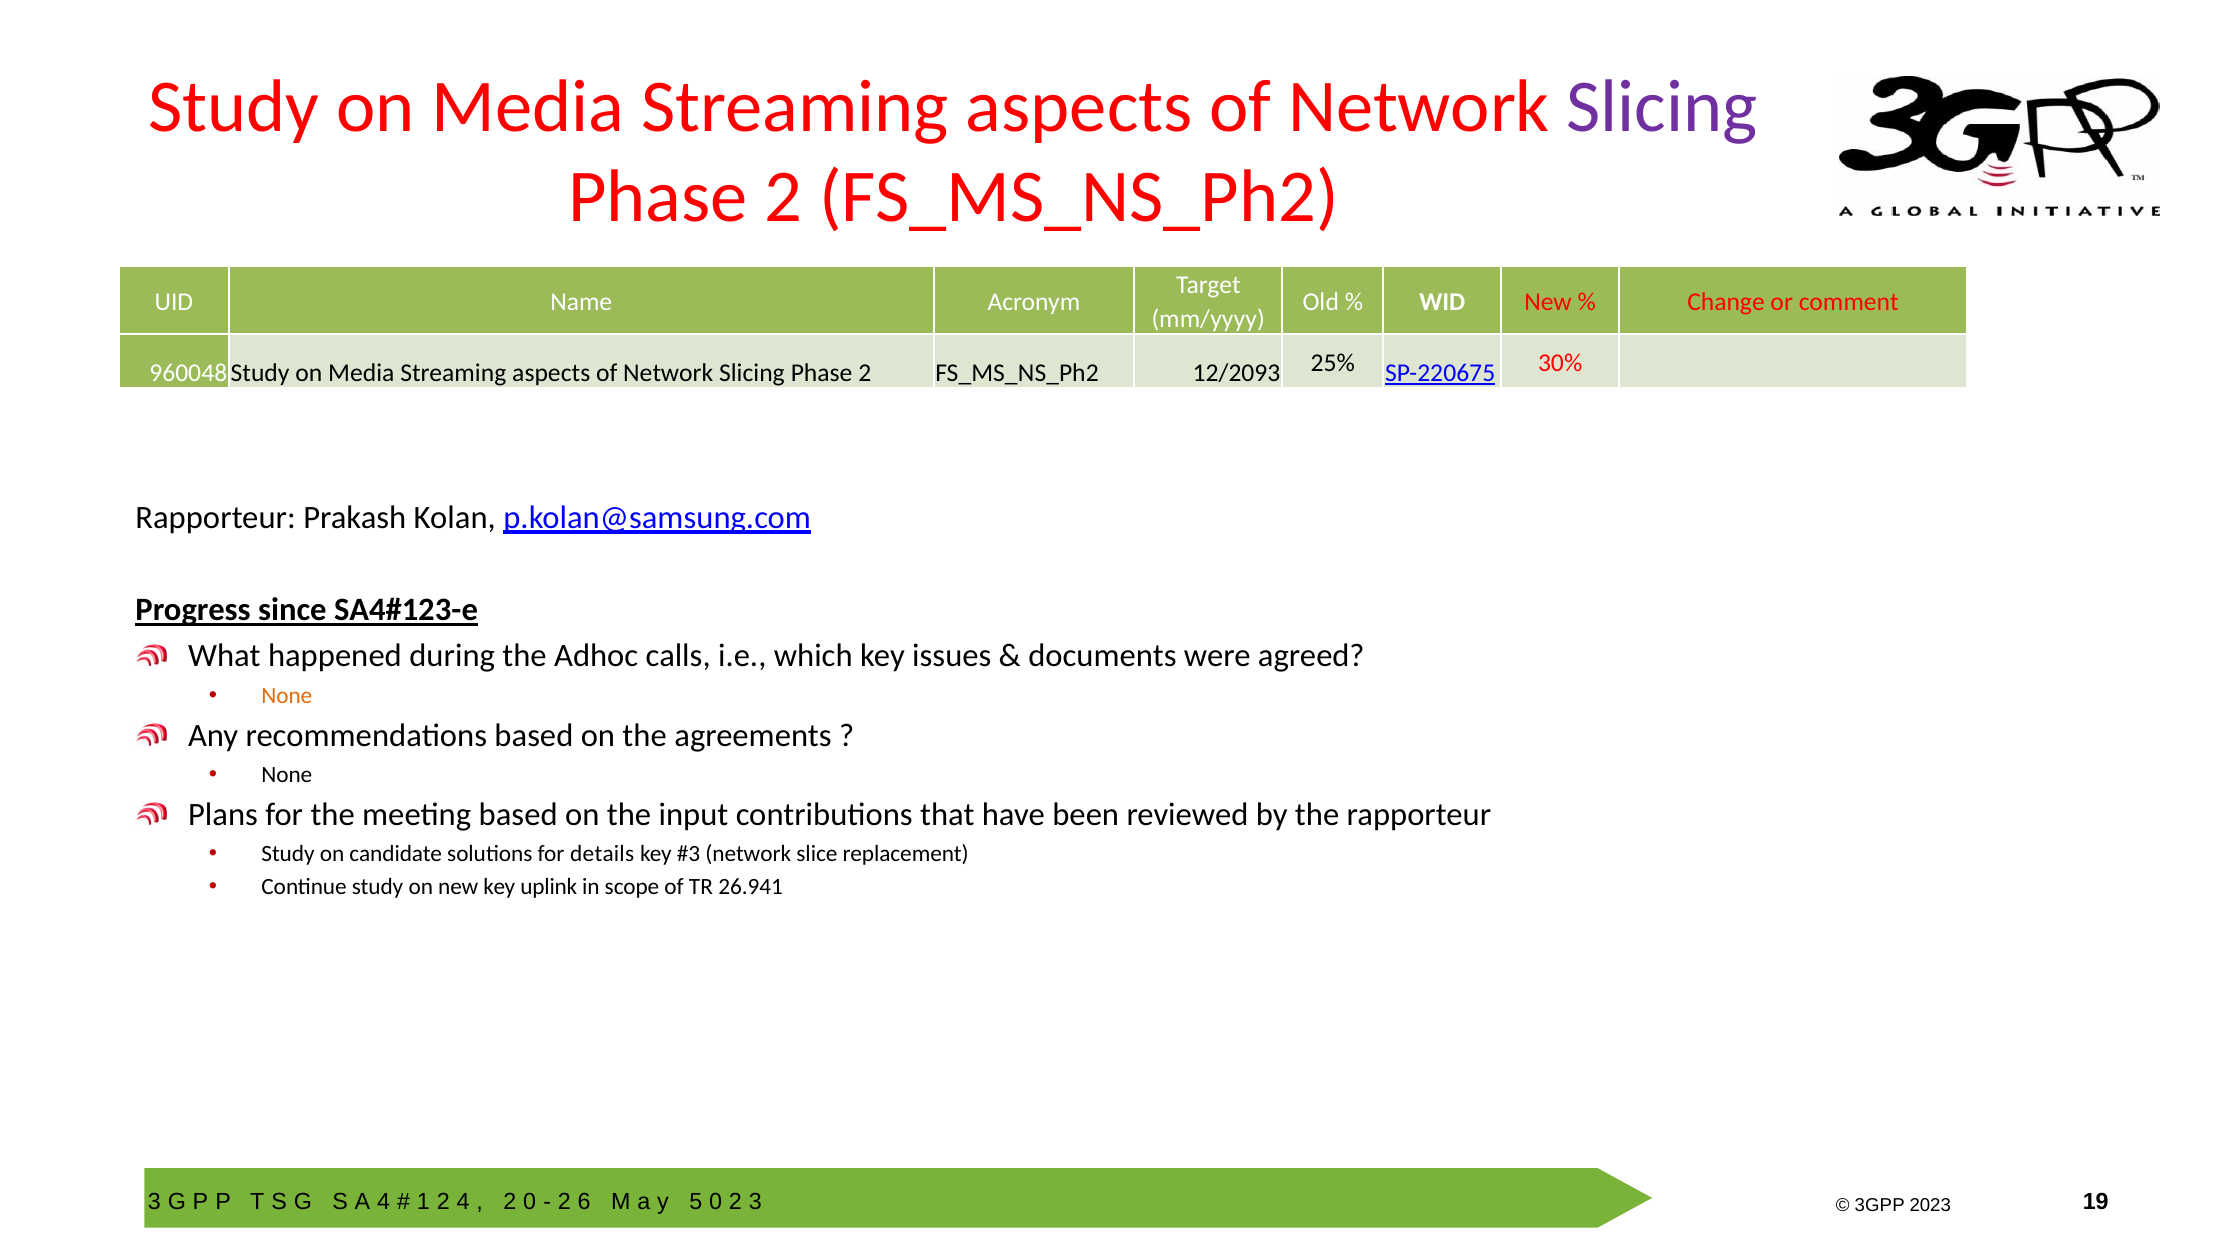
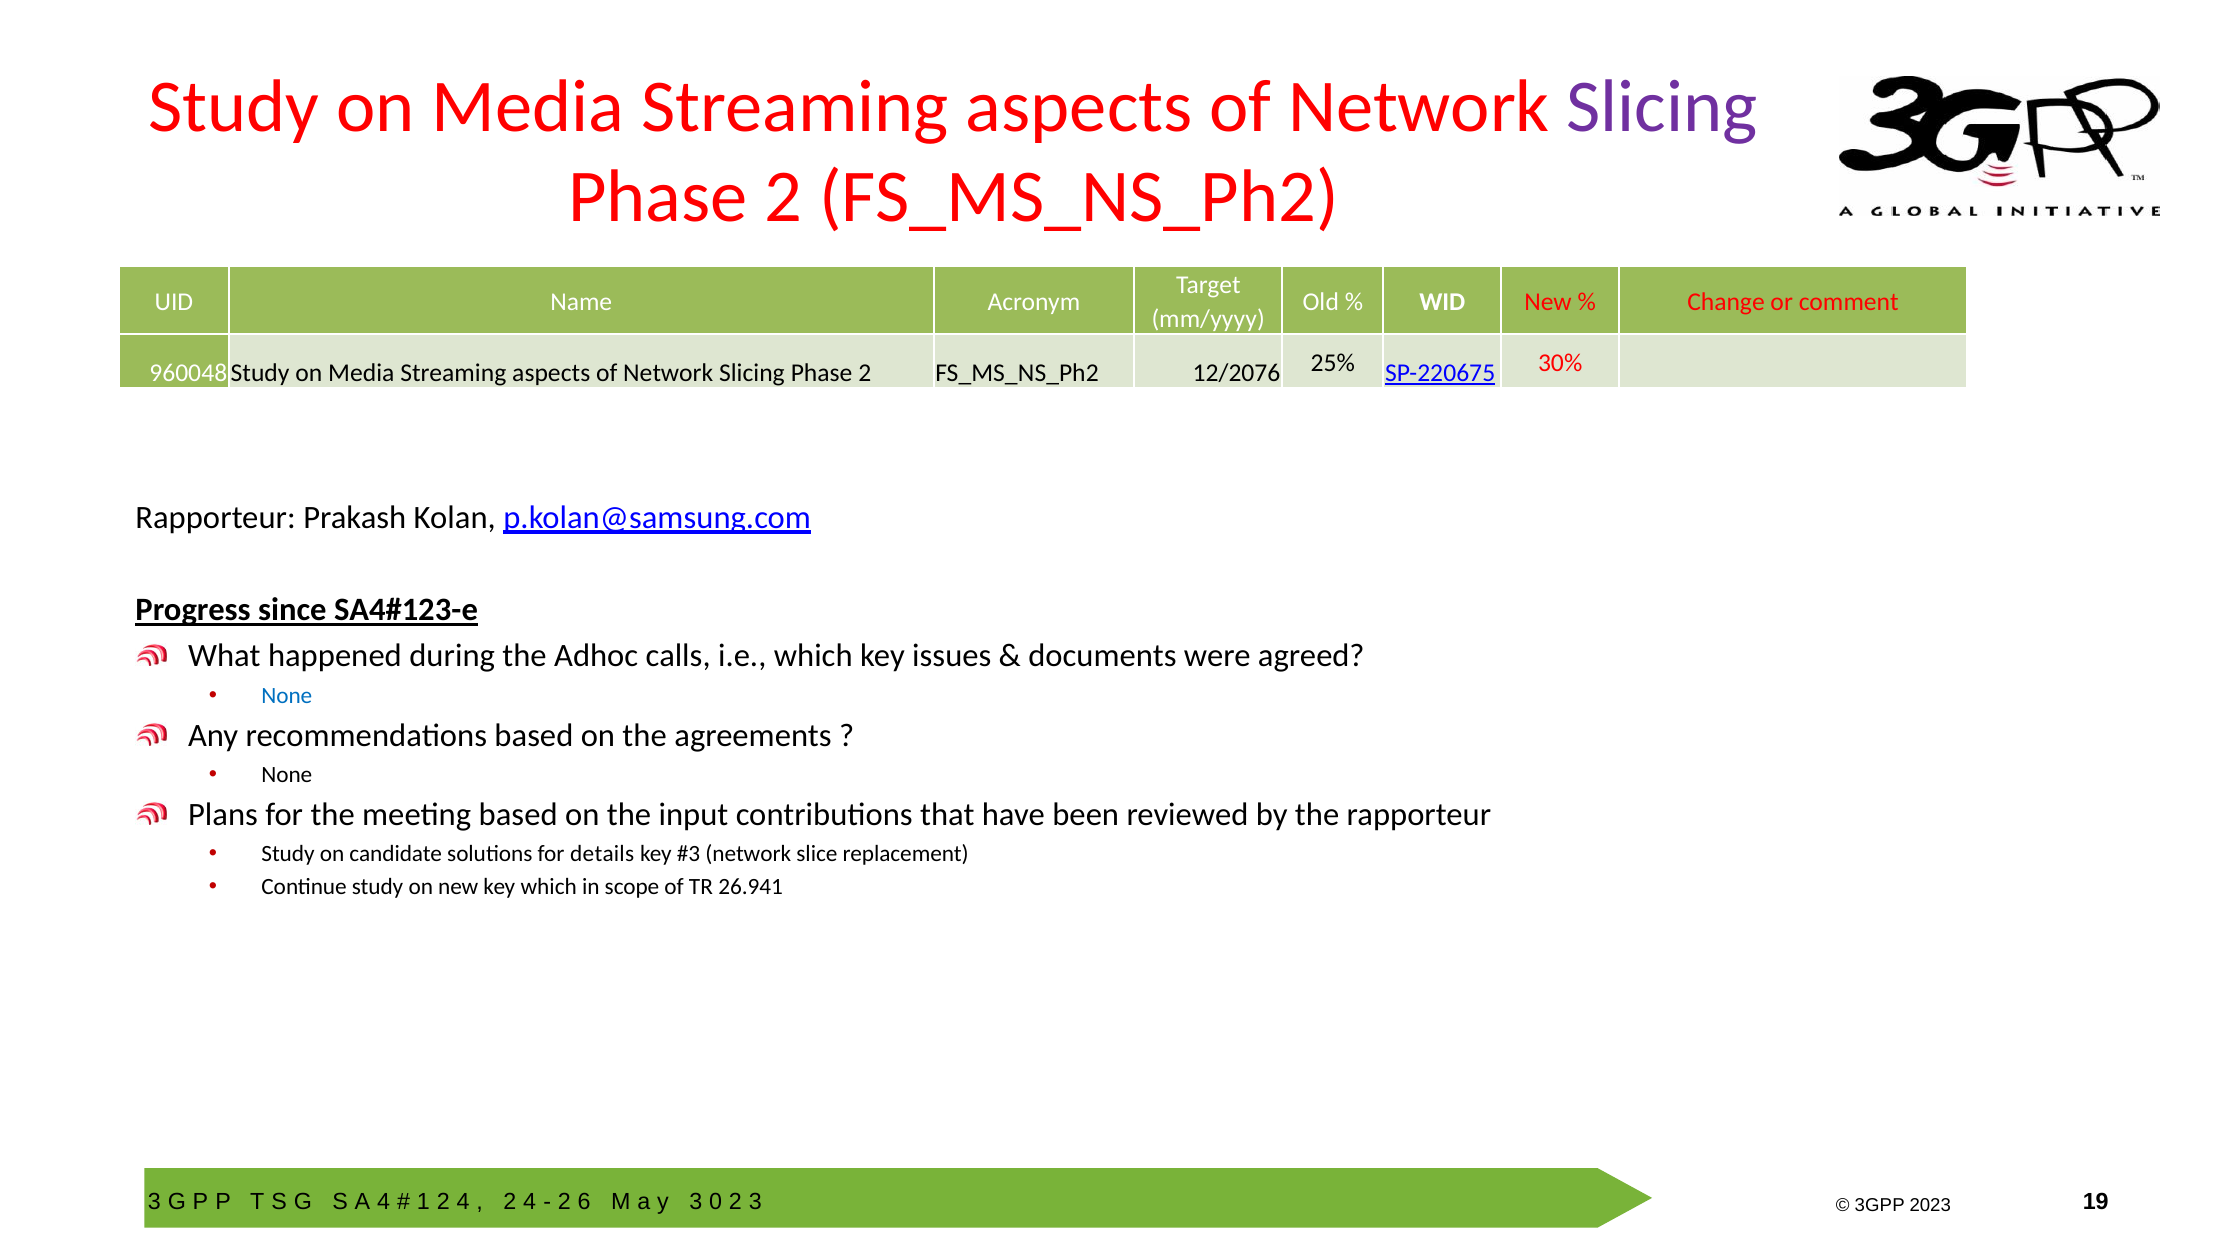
12/2093: 12/2093 -> 12/2076
None at (287, 696) colour: orange -> blue
key uplink: uplink -> which
0 at (530, 1202): 0 -> 4
5 at (696, 1202): 5 -> 3
